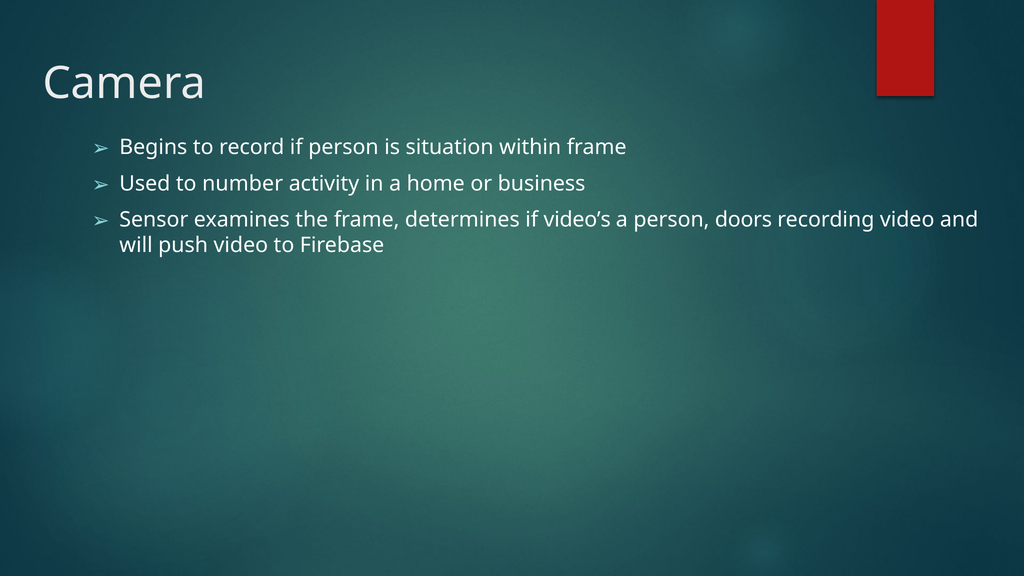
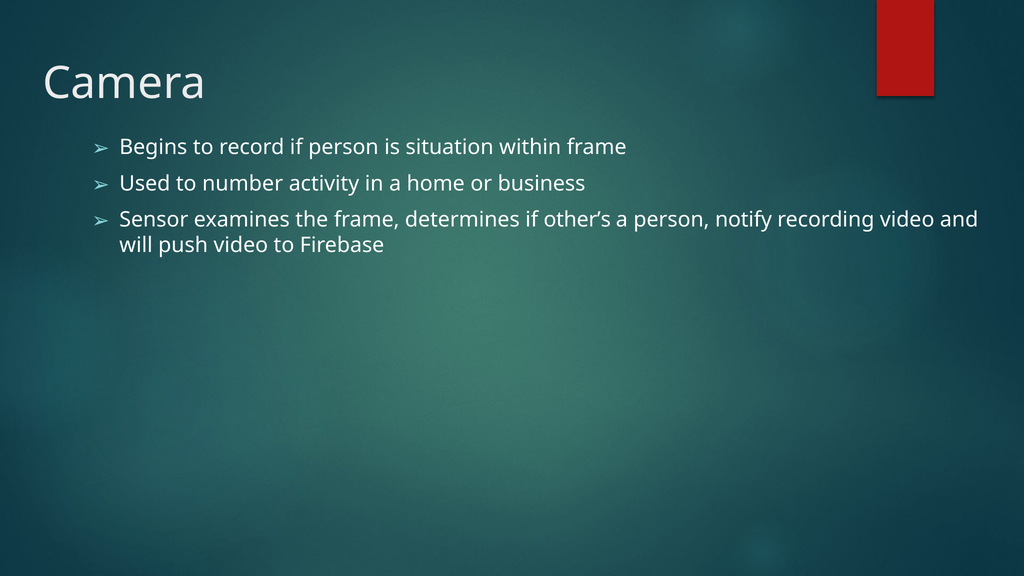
video’s: video’s -> other’s
doors: doors -> notify
